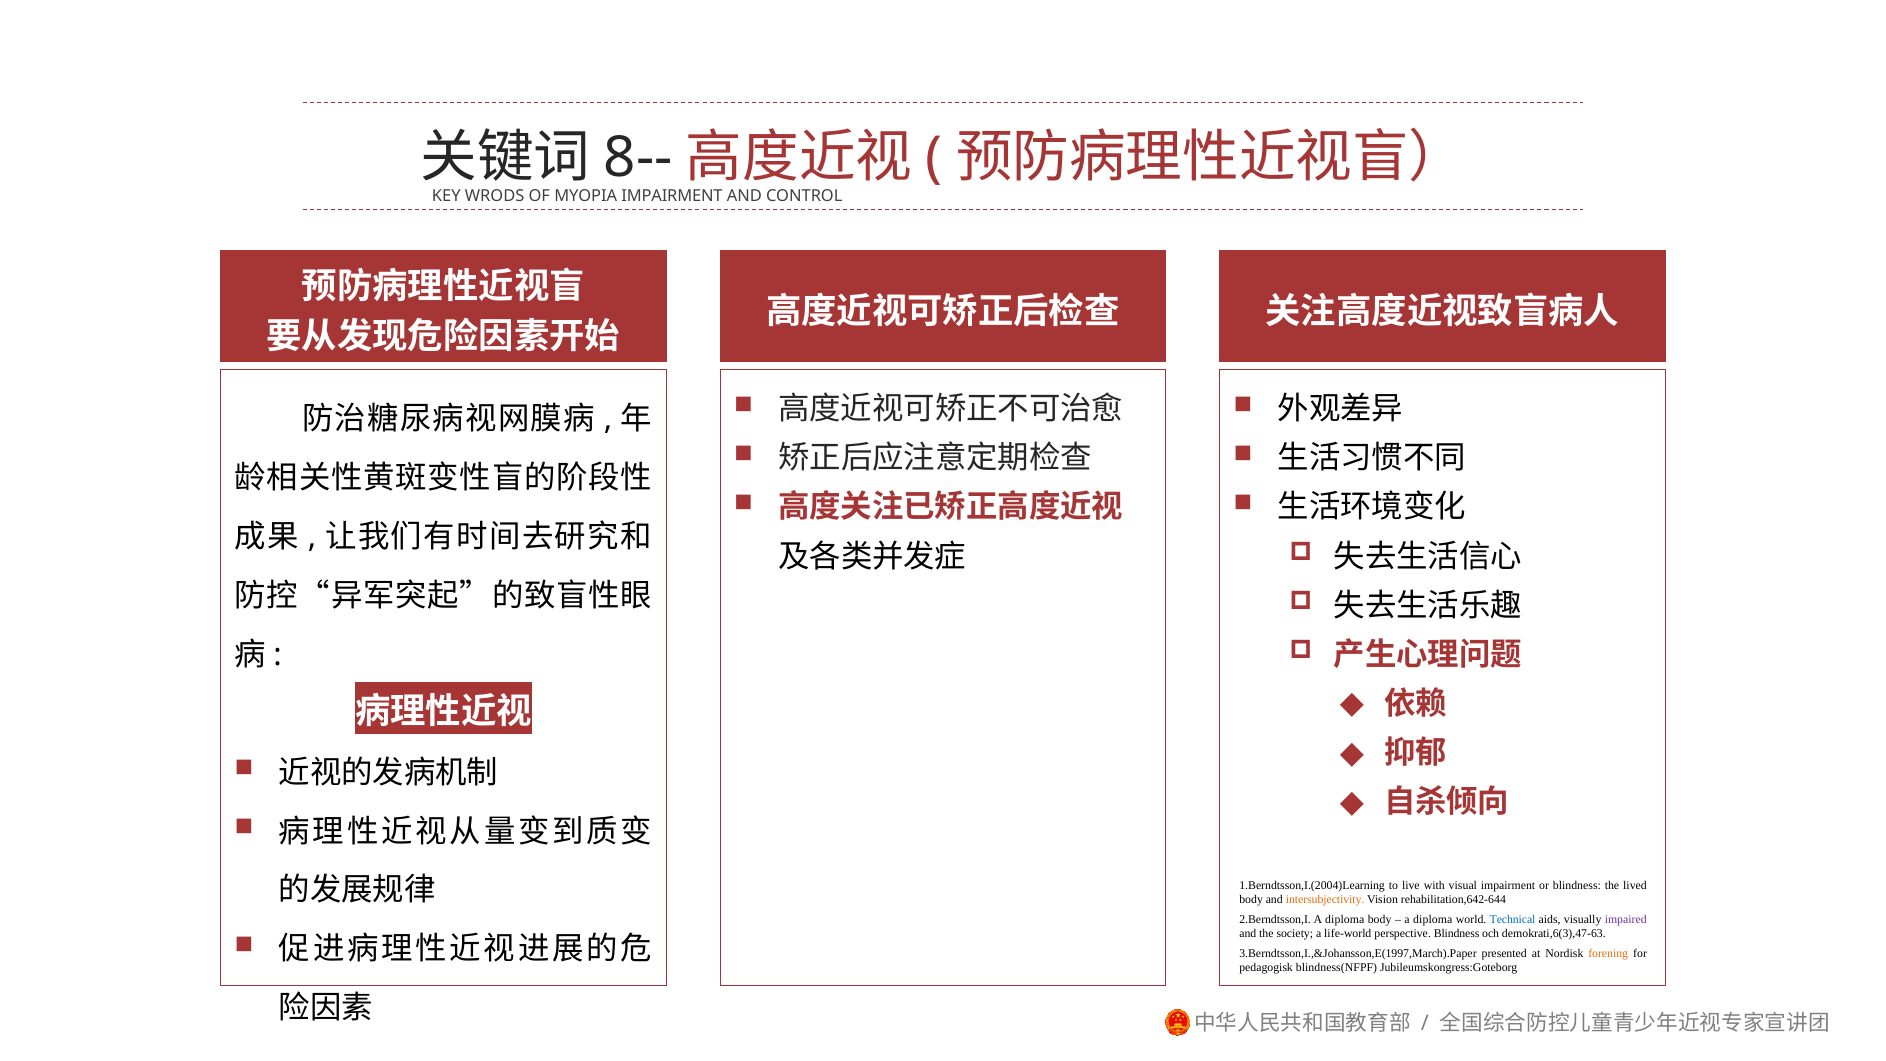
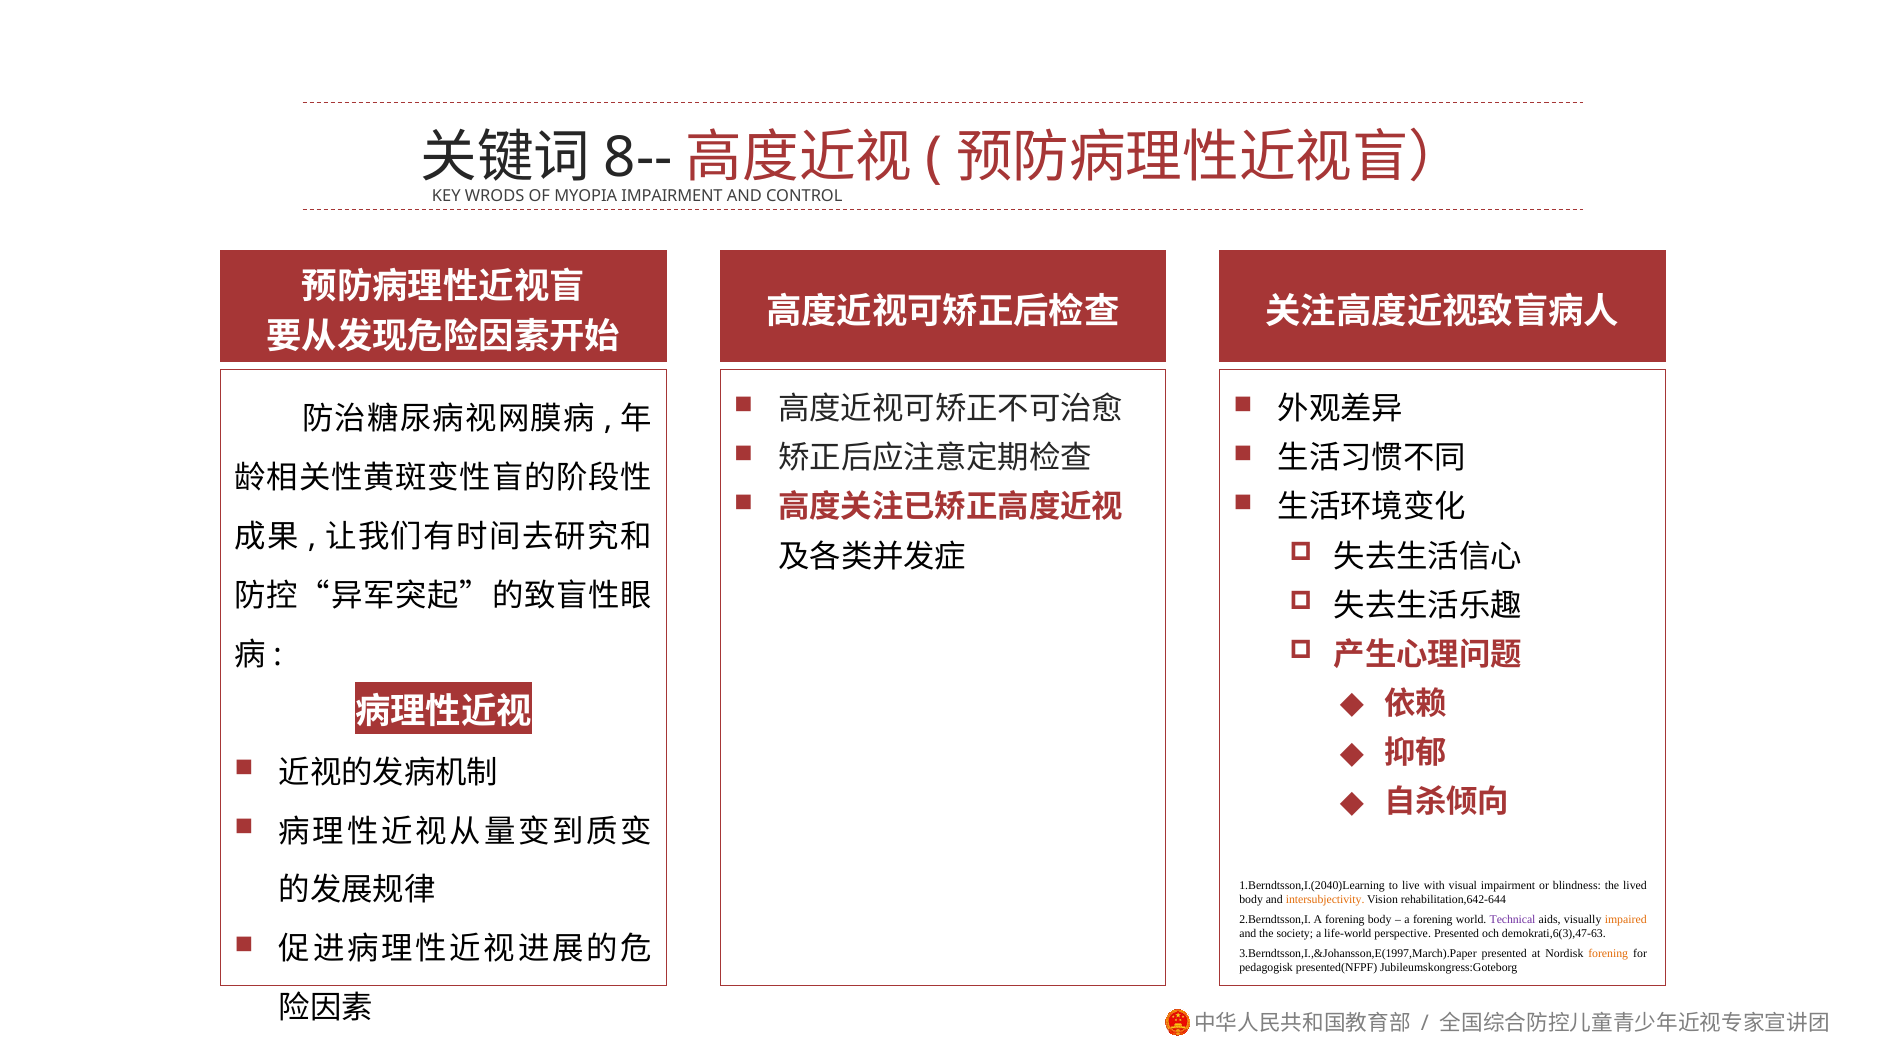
1.Berndtsson,I.(2004)Learning: 1.Berndtsson,I.(2004)Learning -> 1.Berndtsson,I.(2040)Learning
2.Berndtsson,I A diploma: diploma -> forening
diploma at (1433, 920): diploma -> forening
Technical colour: blue -> purple
impaired colour: purple -> orange
perspective Blindness: Blindness -> Presented
blindness(NFPF: blindness(NFPF -> presented(NFPF
